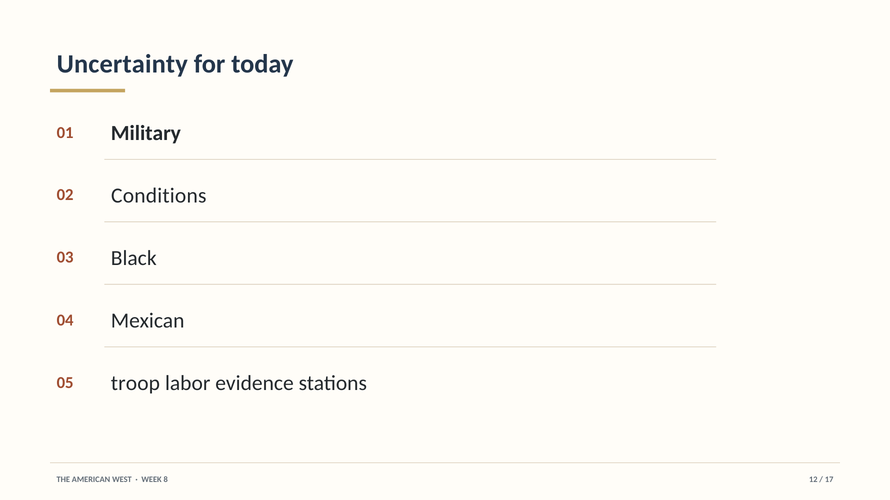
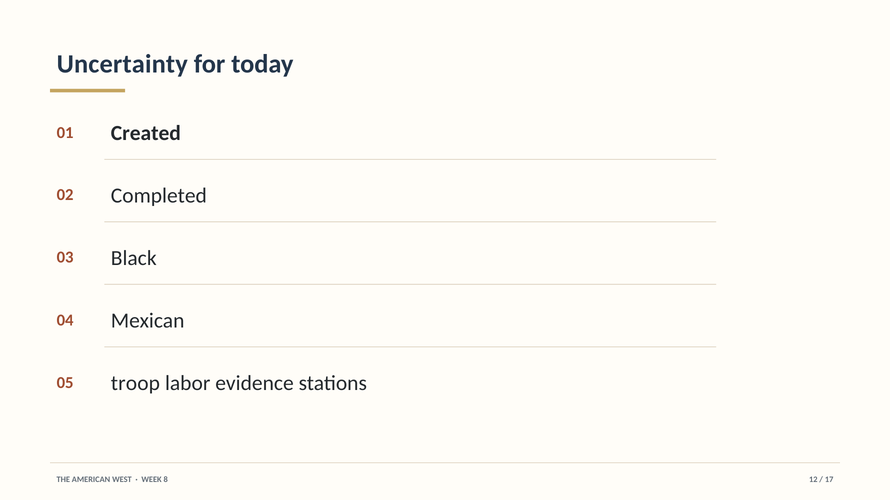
Military: Military -> Created
Conditions: Conditions -> Completed
